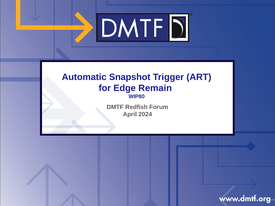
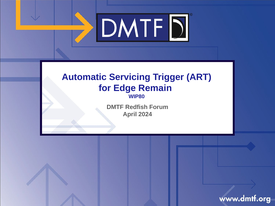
Snapshot: Snapshot -> Servicing
